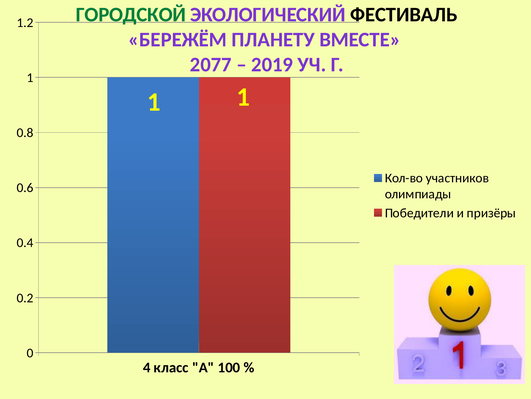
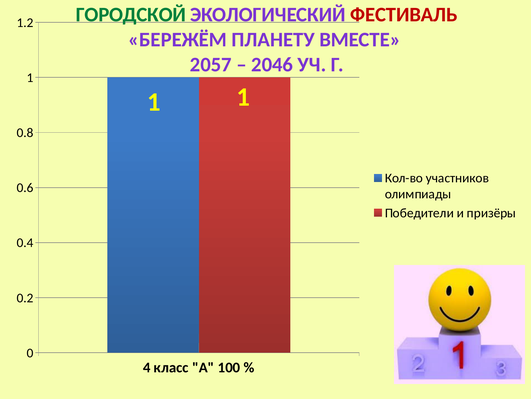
ФЕСТИВАЛЬ colour: black -> red
2077: 2077 -> 2057
2019: 2019 -> 2046
